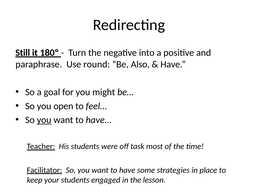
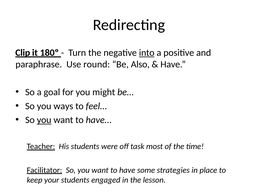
Still: Still -> Clip
into underline: none -> present
open: open -> ways
